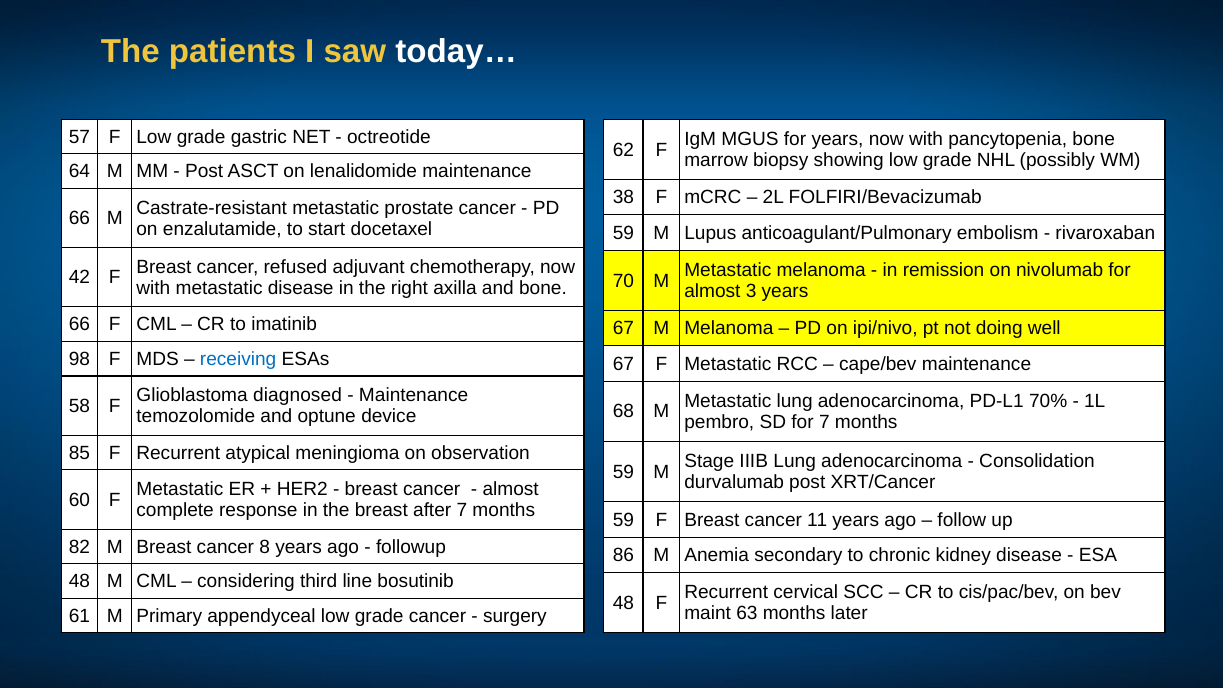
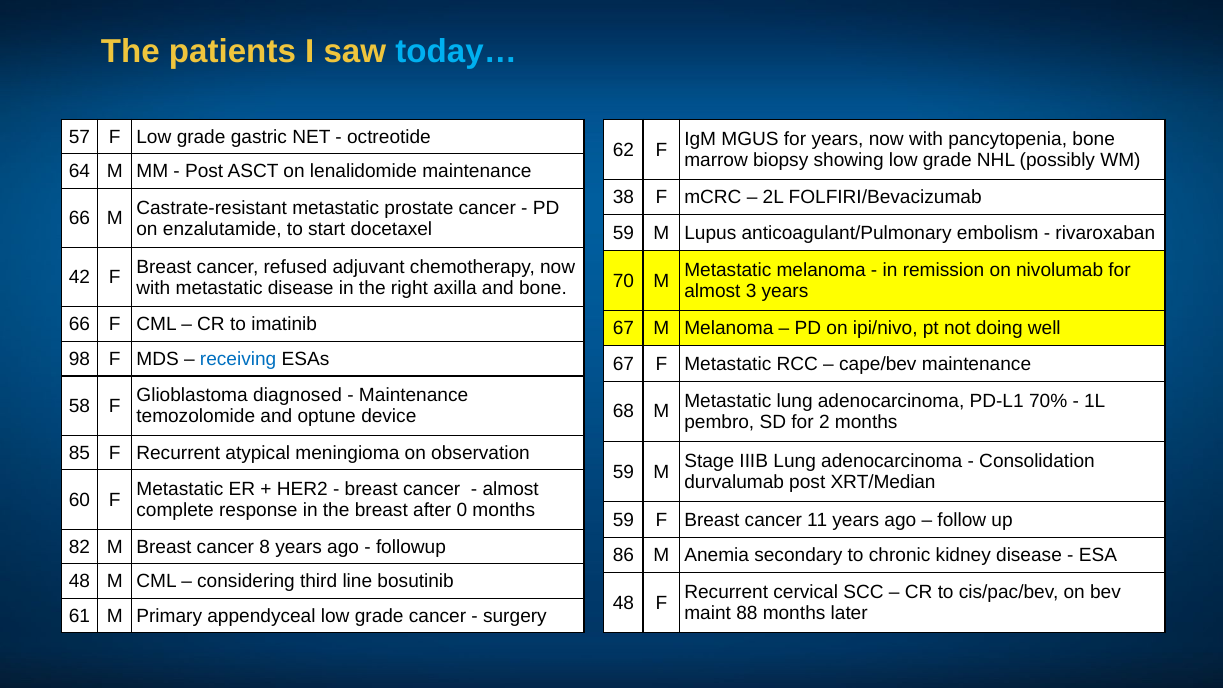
today… colour: white -> light blue
for 7: 7 -> 2
XRT/Cancer: XRT/Cancer -> XRT/Median
after 7: 7 -> 0
63: 63 -> 88
